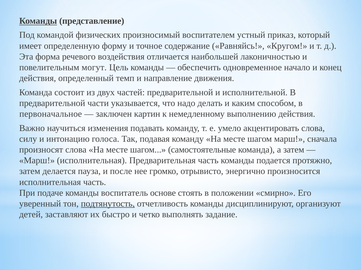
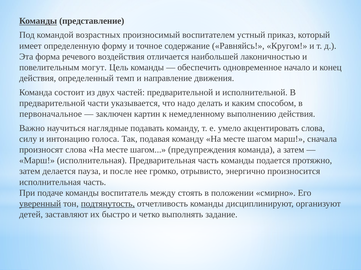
физических: физических -> возрастных
изменения: изменения -> наглядные
самостоятельные: самостоятельные -> предупреждения
основе: основе -> между
уверенный underline: none -> present
